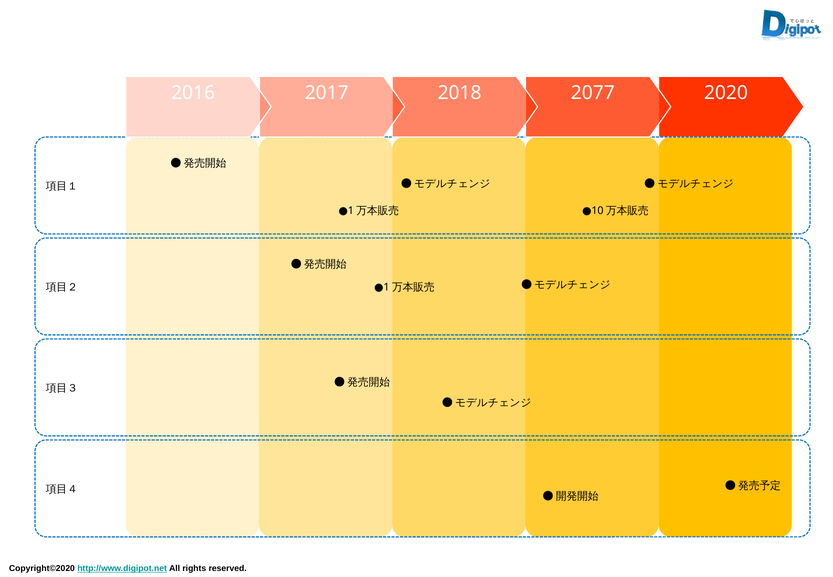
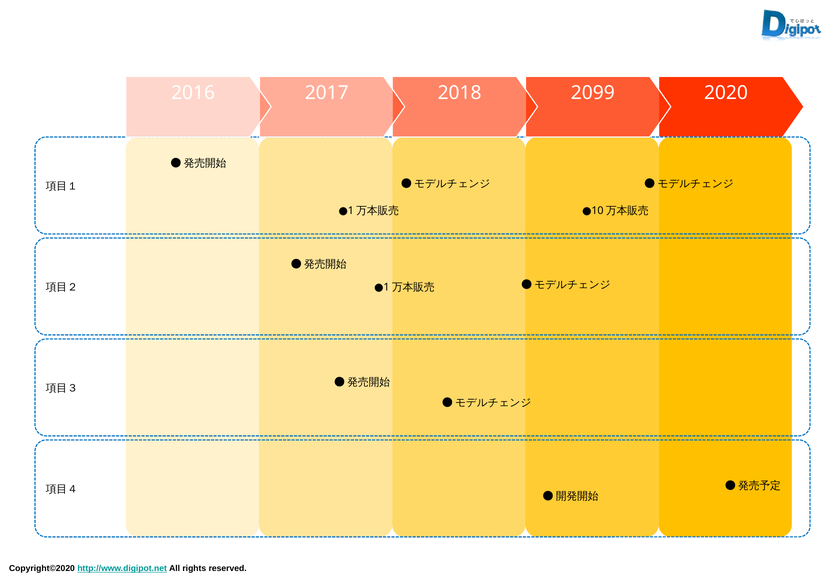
2077: 2077 -> 2099
